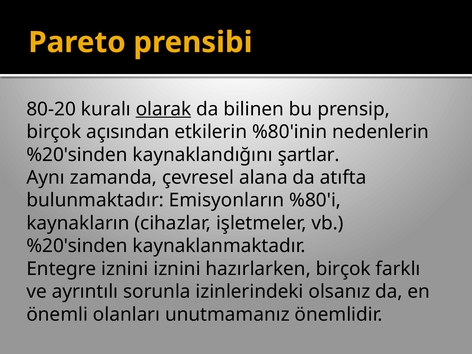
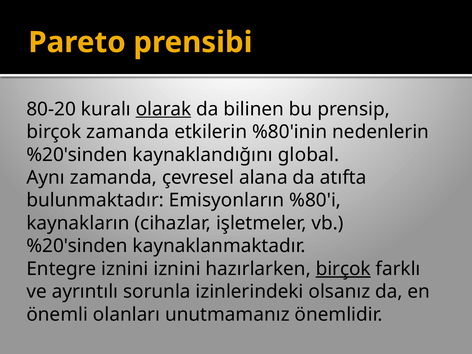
birçok açısından: açısından -> zamanda
şartlar: şartlar -> global
birçok at (343, 269) underline: none -> present
